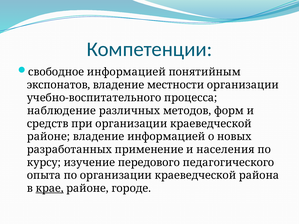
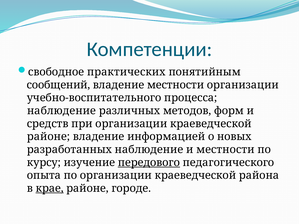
свободное информацией: информацией -> практических
экспонатов: экспонатов -> сообщений
разработанных применение: применение -> наблюдение
и населения: населения -> местности
передового underline: none -> present
